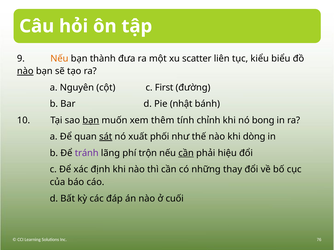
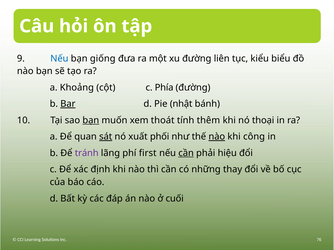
Nếu at (59, 59) colour: orange -> blue
thành: thành -> giống
xu scatter: scatter -> đường
nào at (25, 71) underline: present -> none
Nguyên: Nguyên -> Khoảng
First: First -> Phía
Bar underline: none -> present
thêm: thêm -> thoát
chỉnh: chỉnh -> thêm
bong: bong -> thoại
nào at (217, 137) underline: none -> present
dòng: dòng -> công
trộn: trộn -> first
